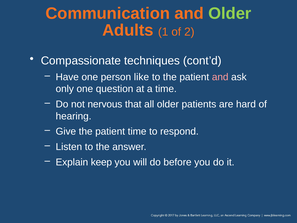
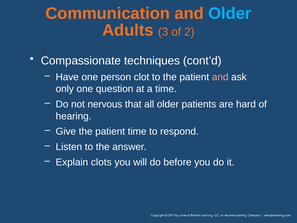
Older at (230, 13) colour: light green -> light blue
1: 1 -> 3
like: like -> clot
keep: keep -> clots
